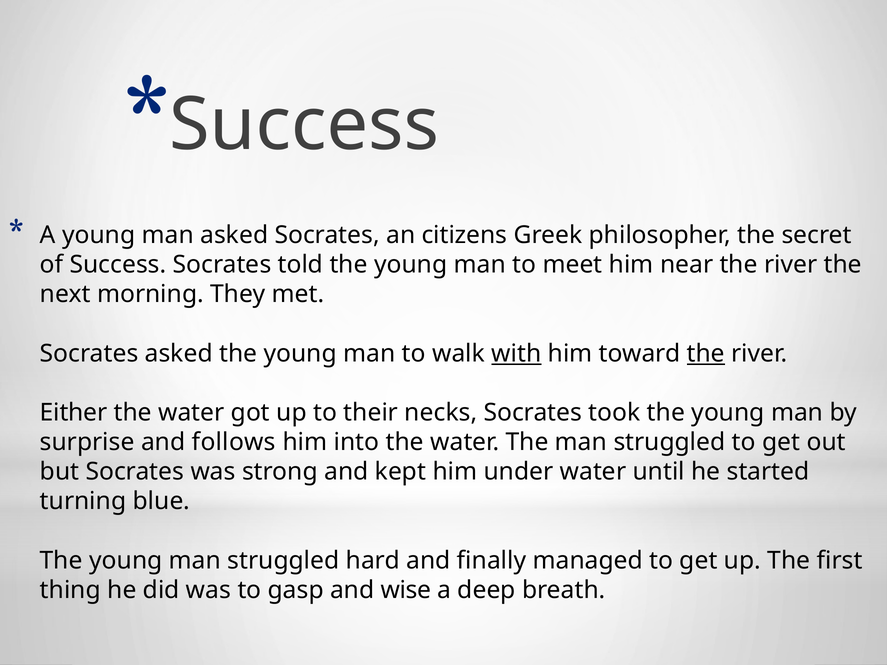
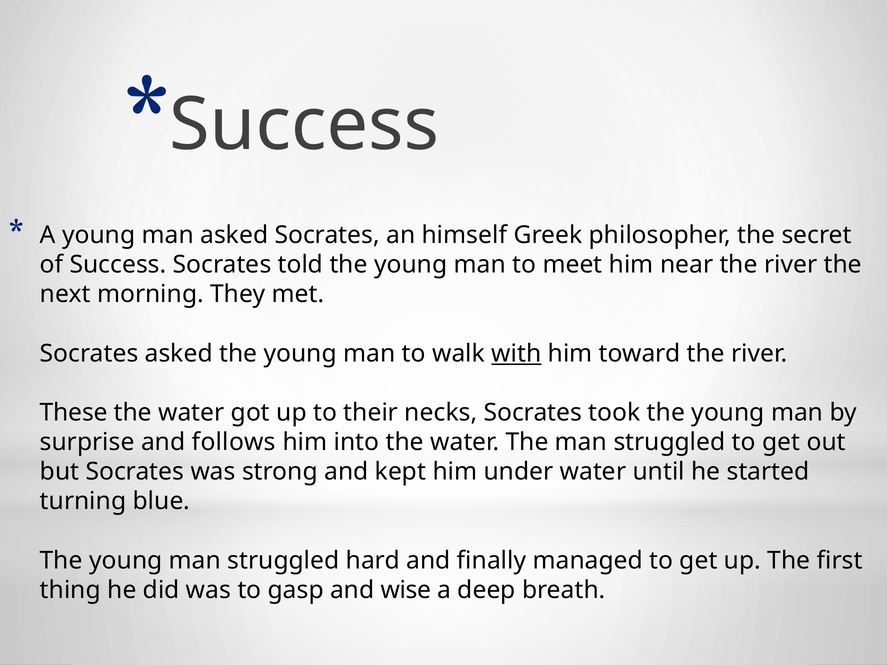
citizens: citizens -> himself
the at (706, 354) underline: present -> none
Either: Either -> These
